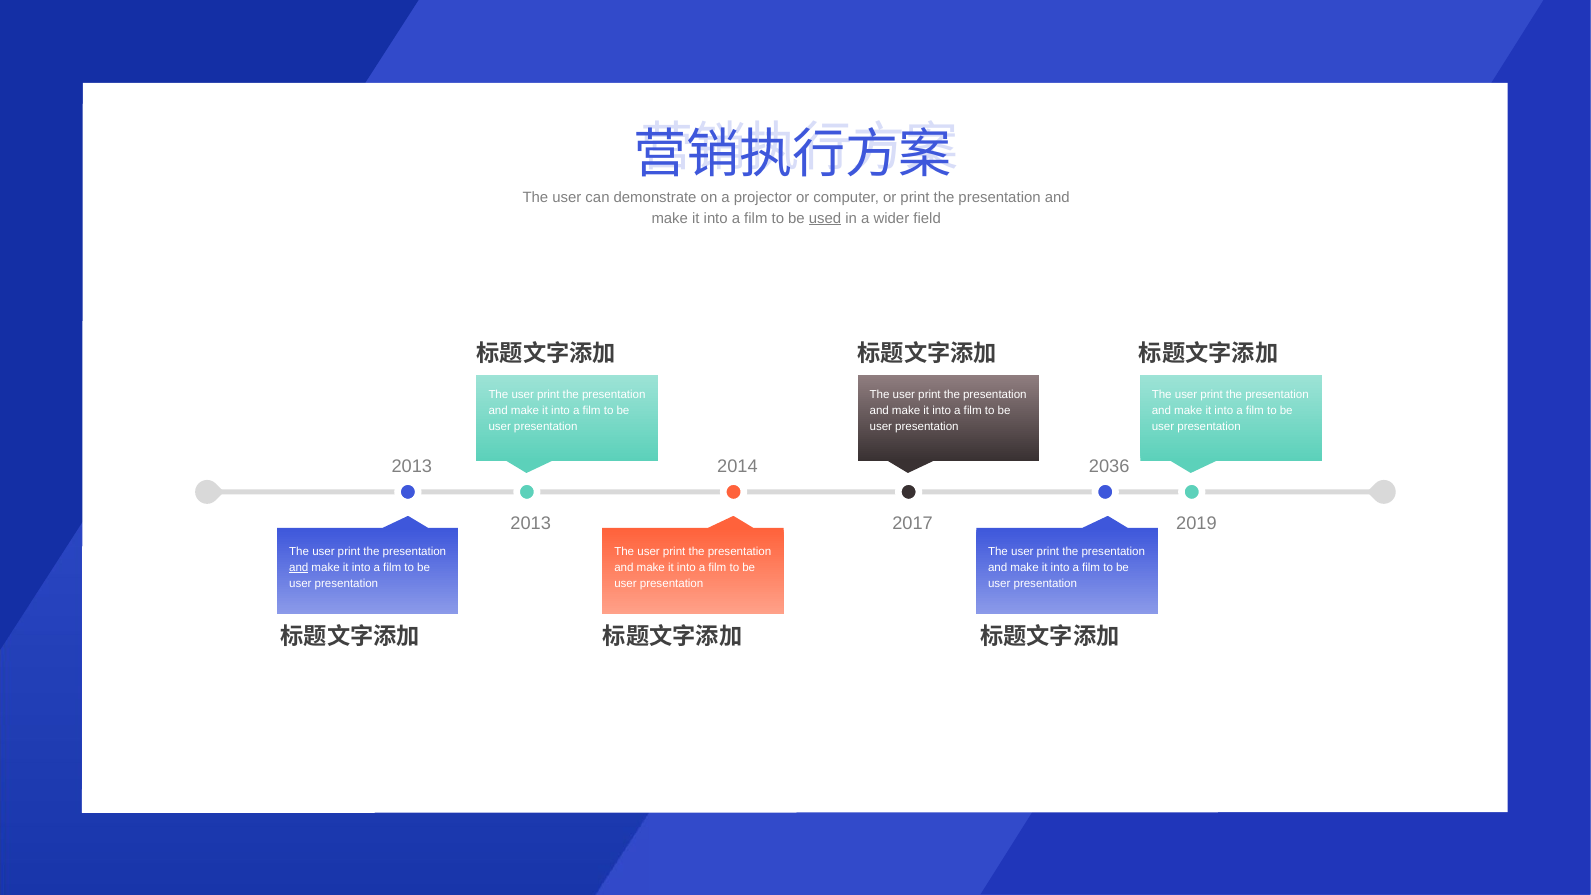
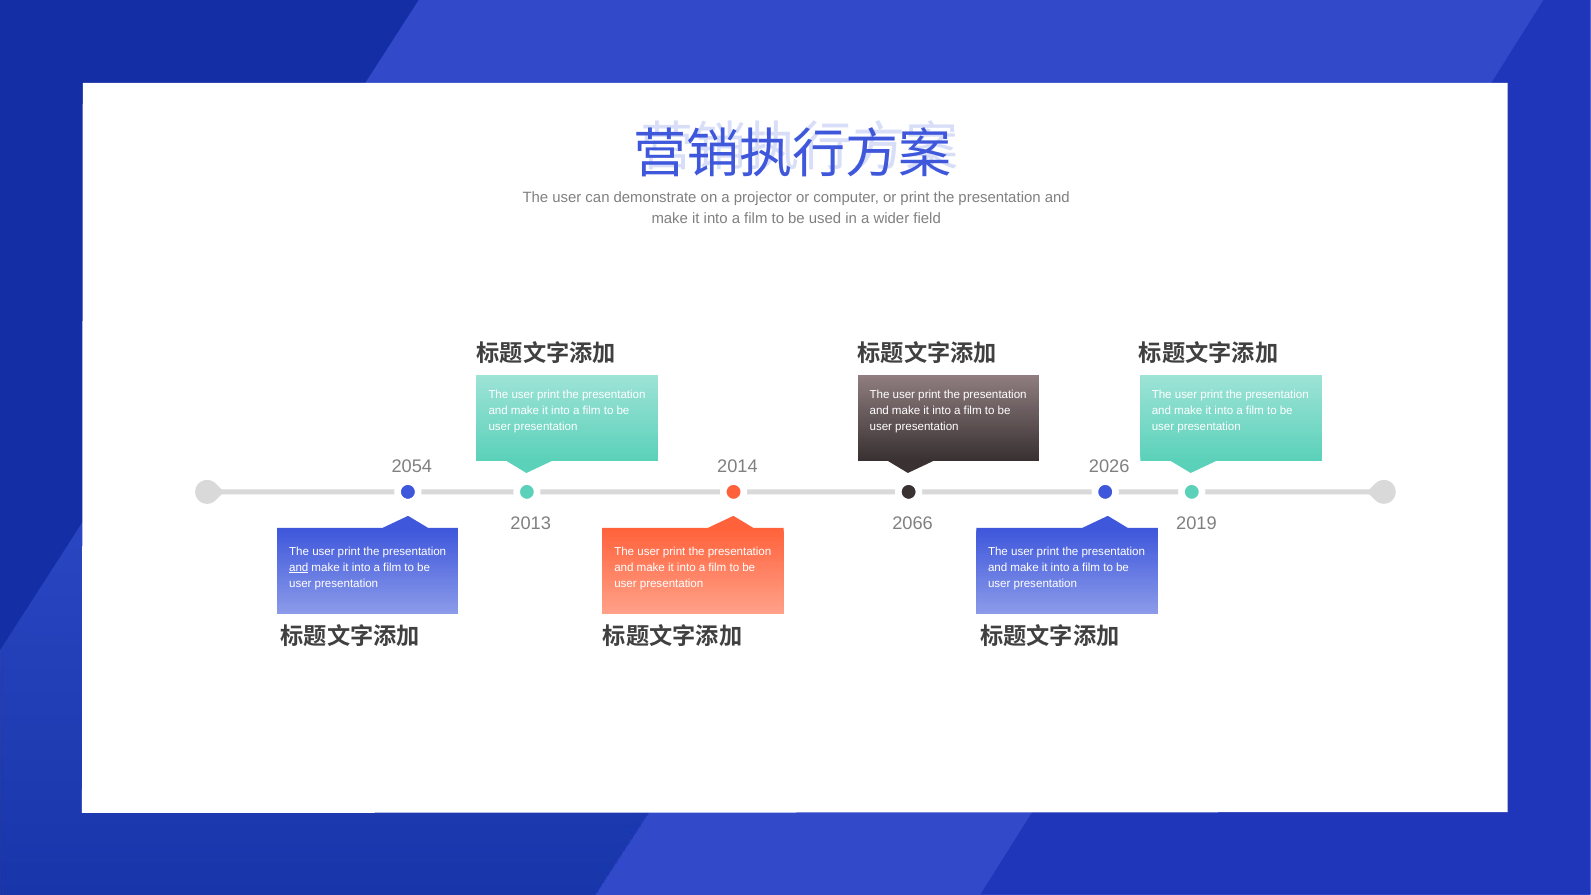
used underline: present -> none
2013 at (412, 467): 2013 -> 2054
2036: 2036 -> 2026
2017: 2017 -> 2066
